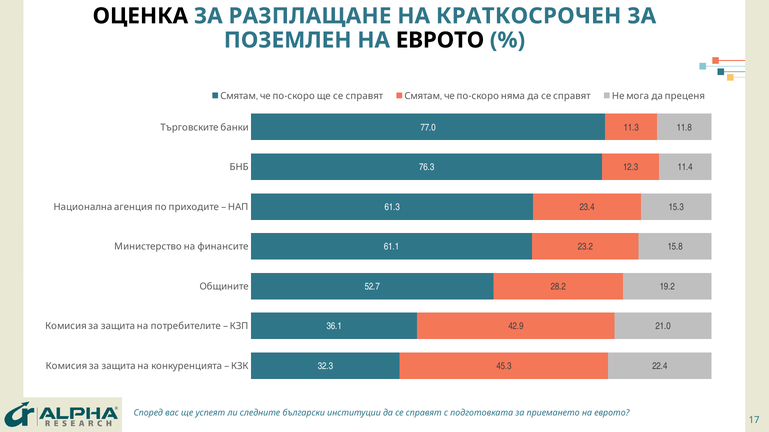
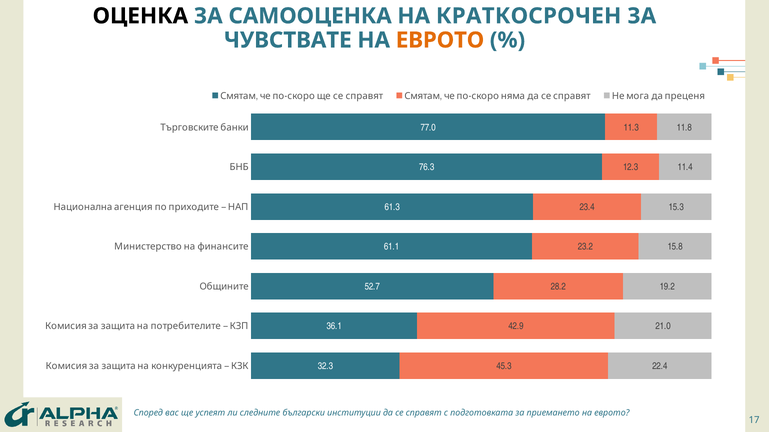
РАЗПЛАЩАНЕ: РАЗПЛАЩАНЕ -> САМООЦЕНКА
ПОЗЕМЛЕН: ПОЗЕМЛЕН -> ЧУВСТВАТЕ
ЕВРОТО at (440, 40) colour: black -> orange
